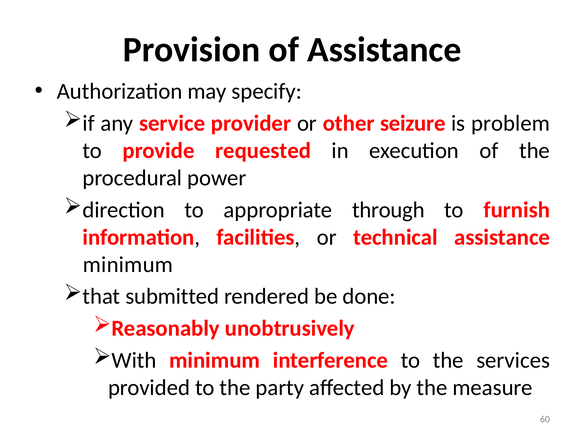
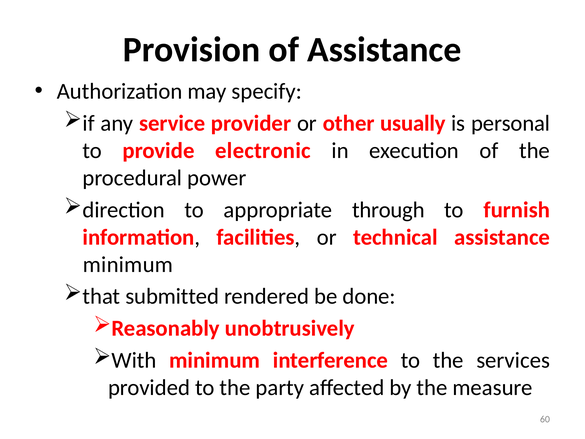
seizure: seizure -> usually
problem: problem -> personal
requested: requested -> electronic
